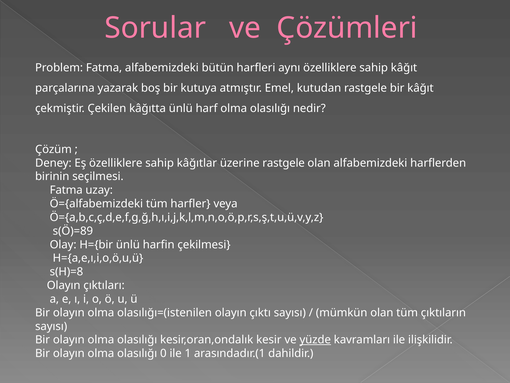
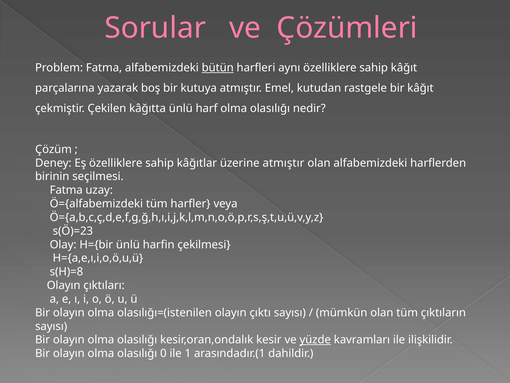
bütün underline: none -> present
üzerine rastgele: rastgele -> atmıştır
s(Ö)=89: s(Ö)=89 -> s(Ö)=23
